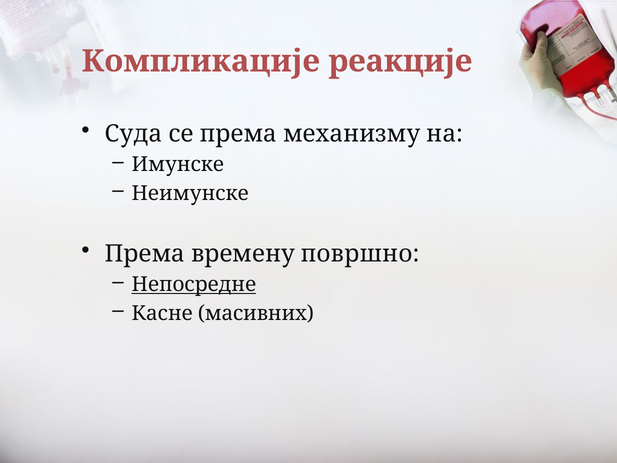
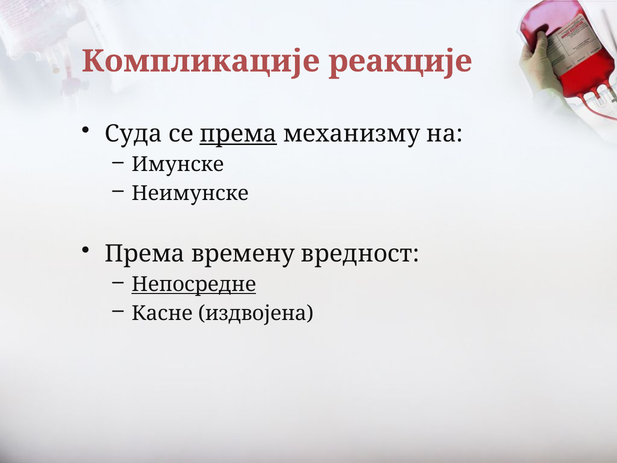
према at (238, 134) underline: none -> present
површно: површно -> вредност
масивних: масивних -> издвојена
